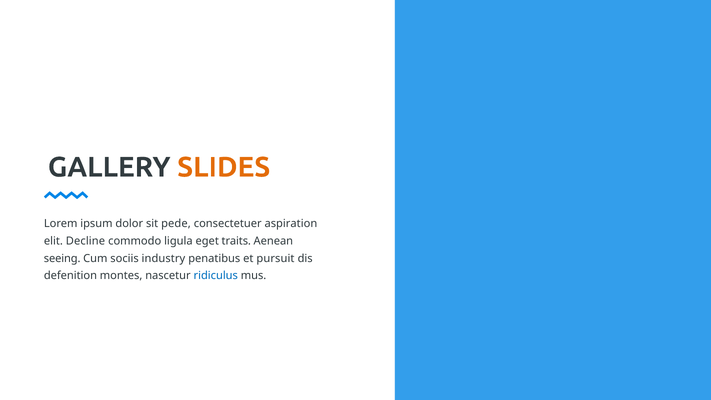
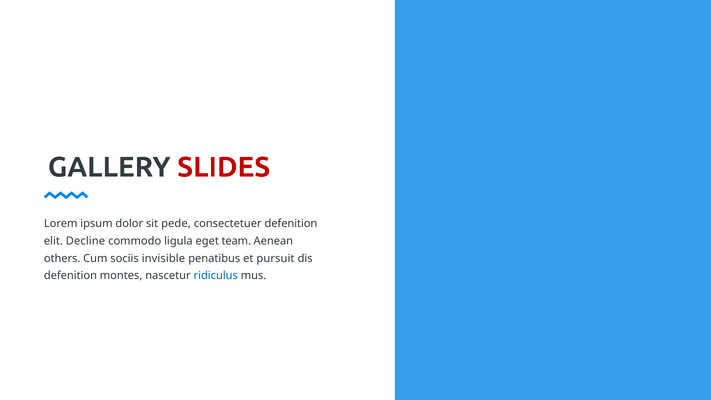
SLIDES colour: orange -> red
consectetuer aspiration: aspiration -> defenition
traits: traits -> team
seeing: seeing -> others
industry: industry -> invisible
